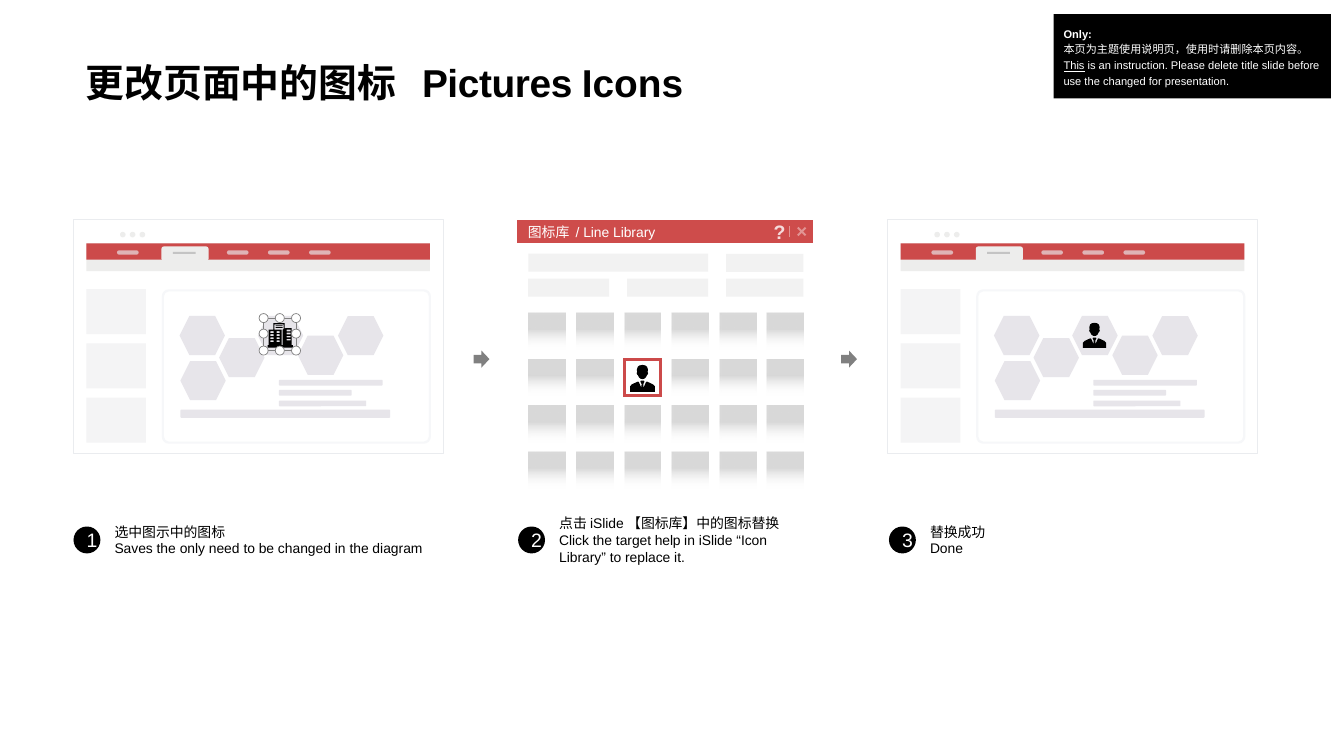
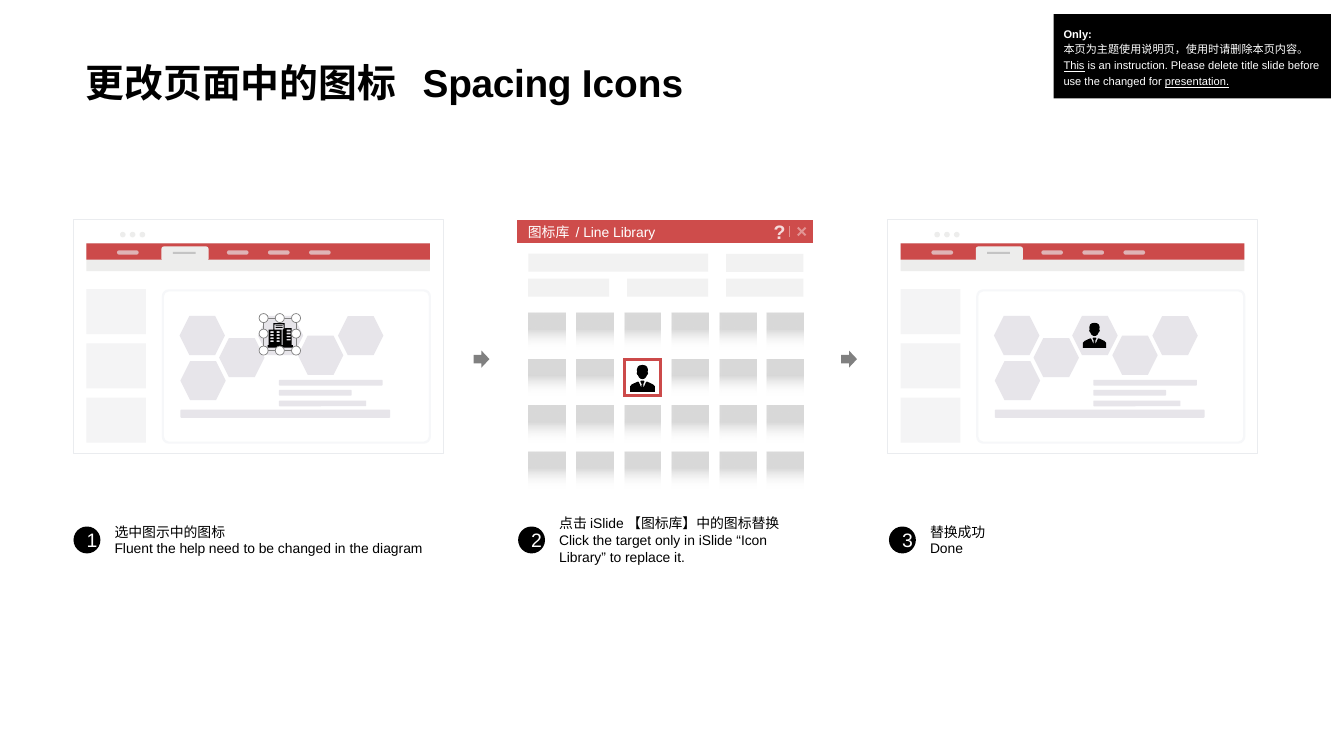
Pictures: Pictures -> Spacing
presentation underline: none -> present
target help: help -> only
Saves: Saves -> Fluent
the only: only -> help
